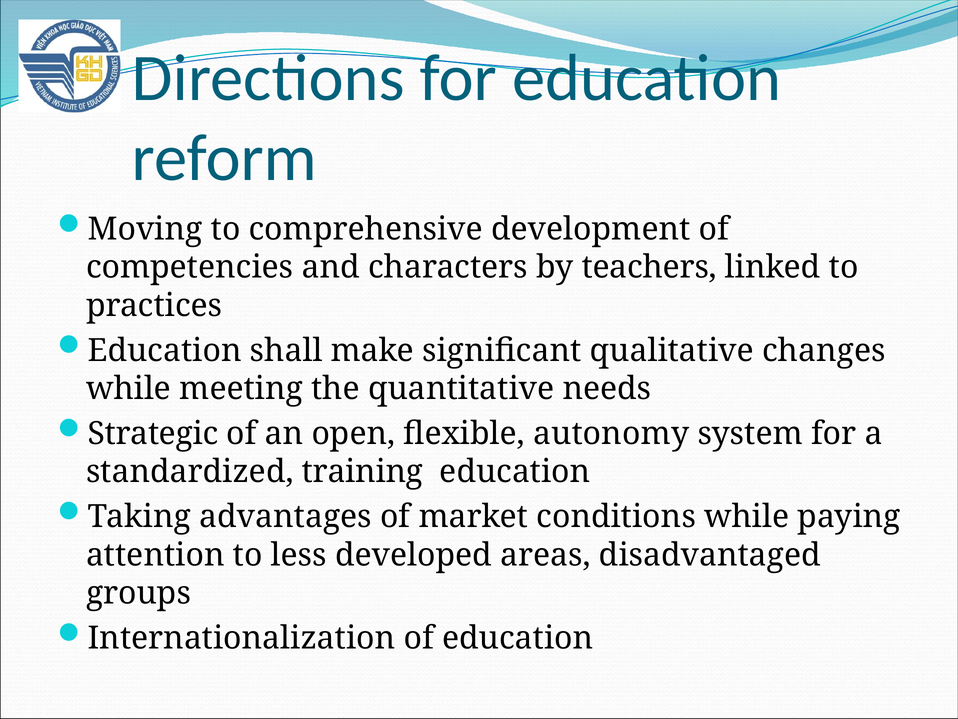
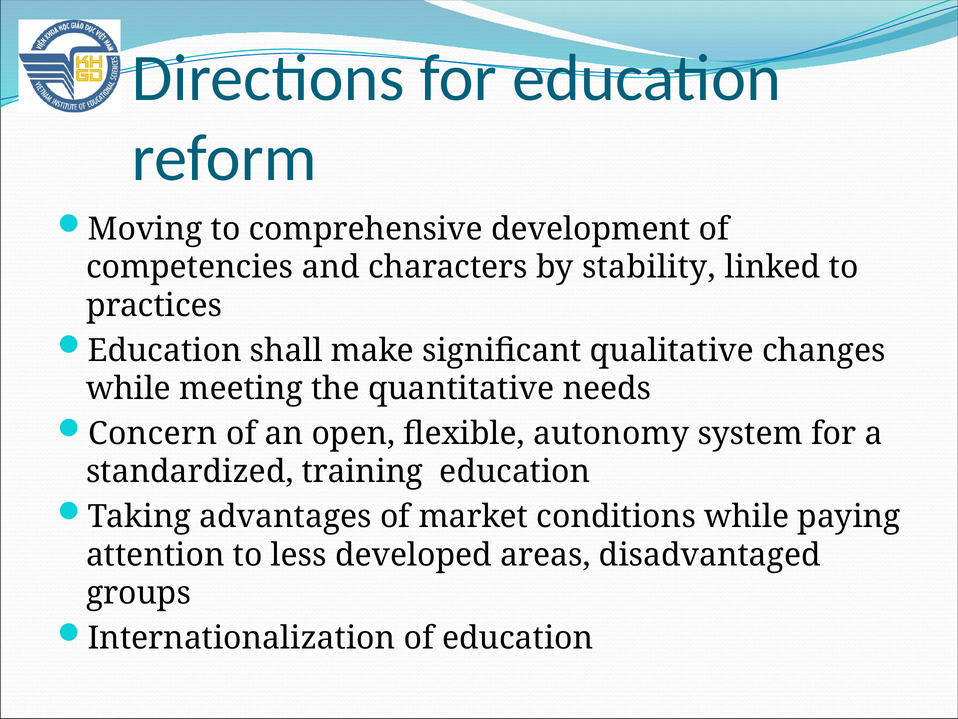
teachers: teachers -> stability
Strategic: Strategic -> Concern
